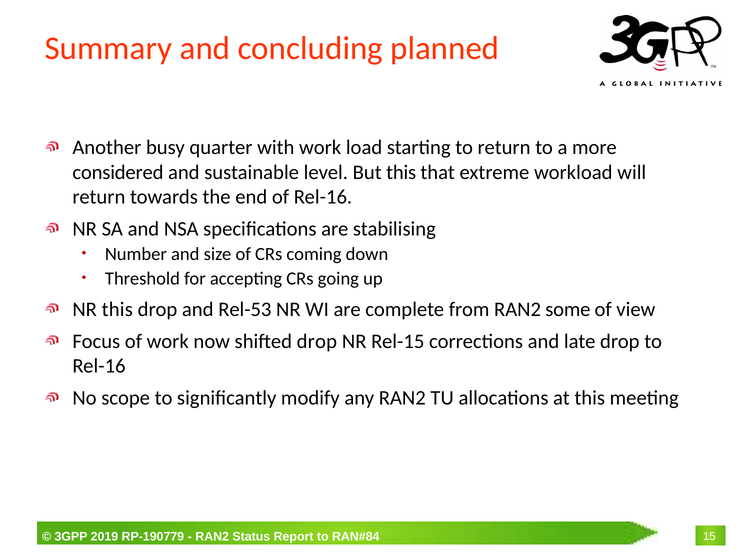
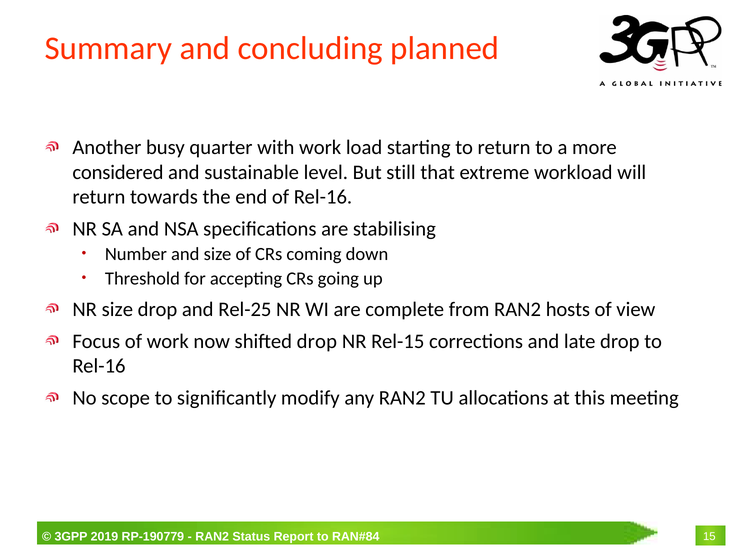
But this: this -> still
NR this: this -> size
Rel-53: Rel-53 -> Rel-25
some: some -> hosts
